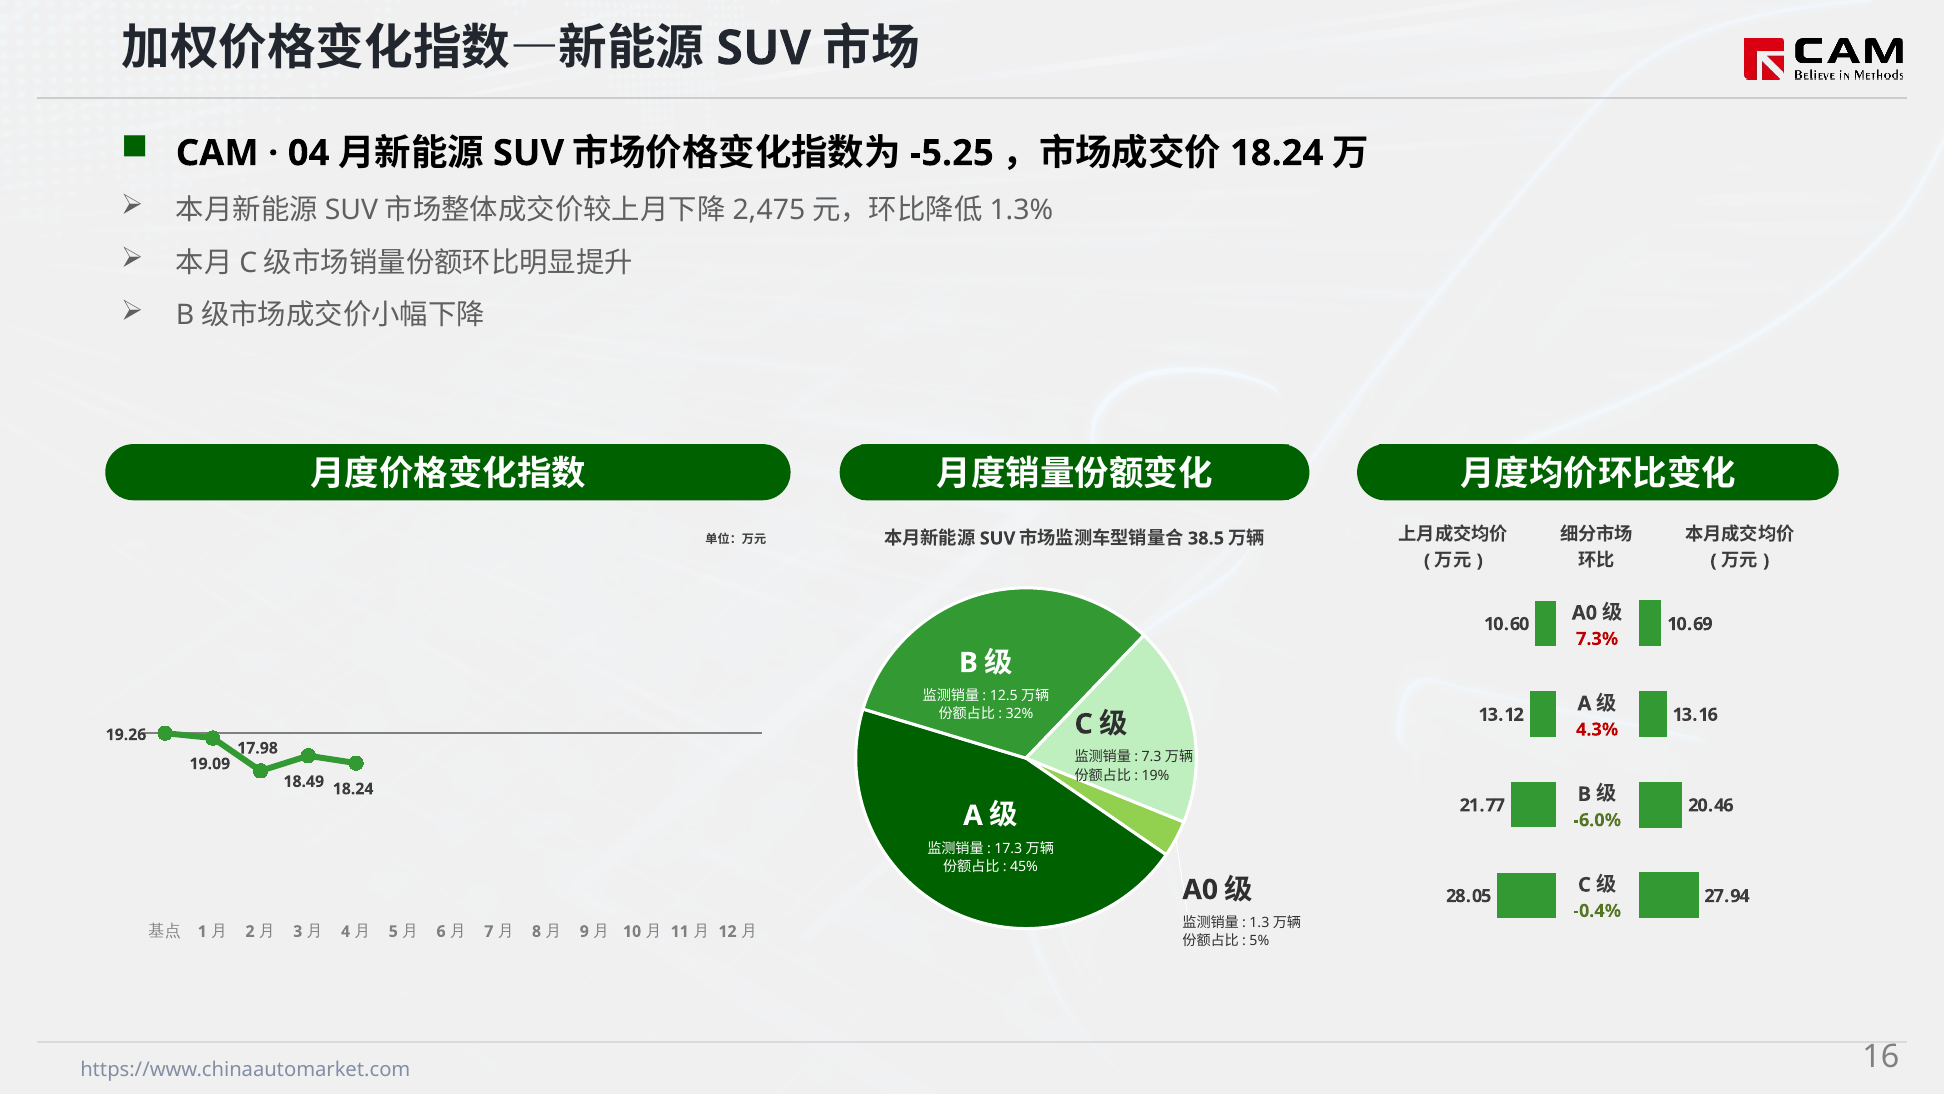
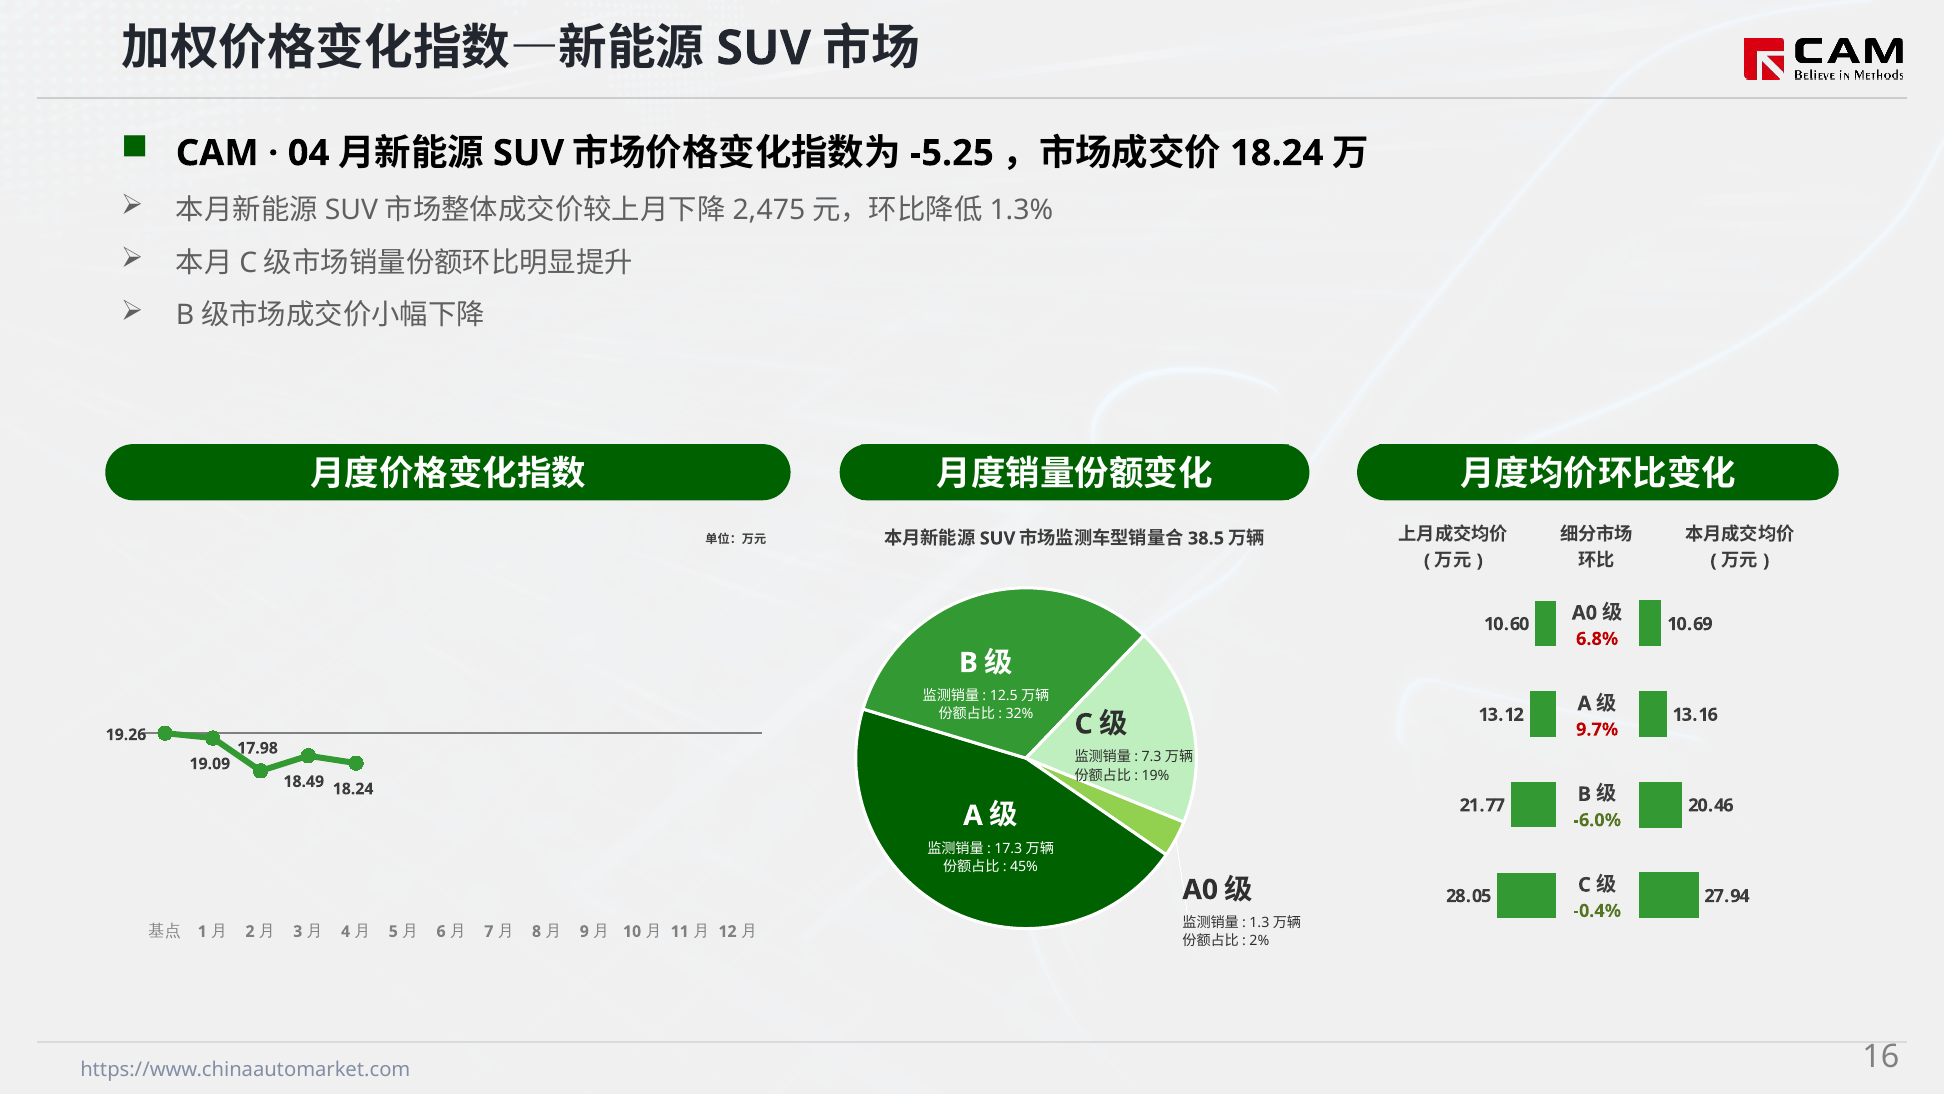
7.3%: 7.3% -> 6.8%
4.3%: 4.3% -> 9.7%
5%: 5% -> 2%
